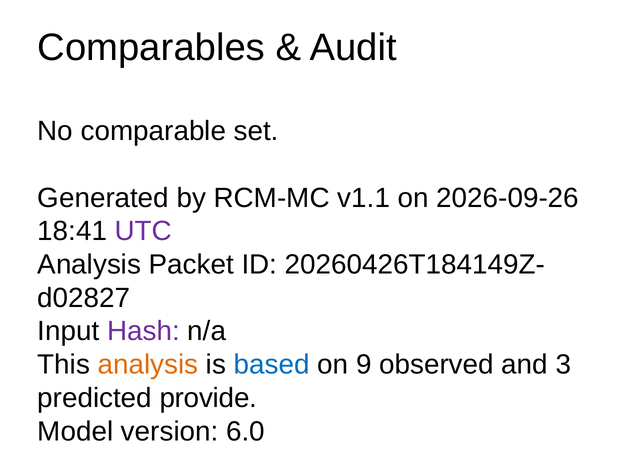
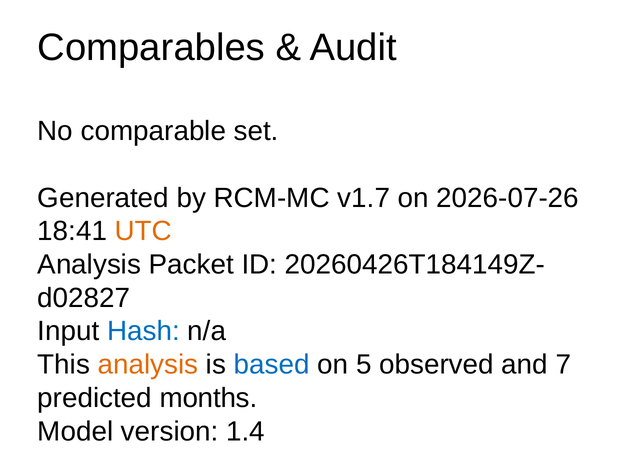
v1.1: v1.1 -> v1.7
2026-09-26: 2026-09-26 -> 2026-07-26
UTC colour: purple -> orange
Hash colour: purple -> blue
9: 9 -> 5
3: 3 -> 7
provide: provide -> months
6.0: 6.0 -> 1.4
